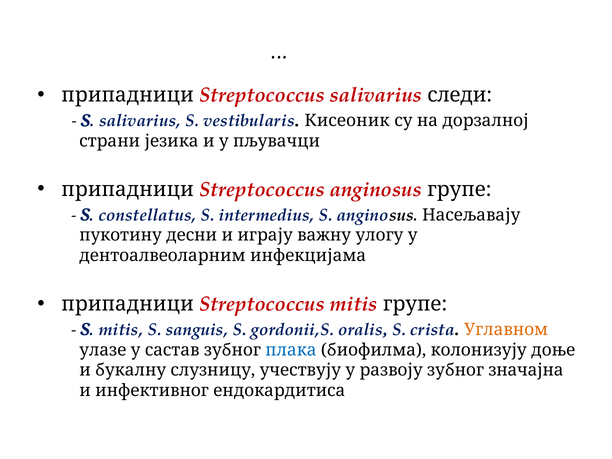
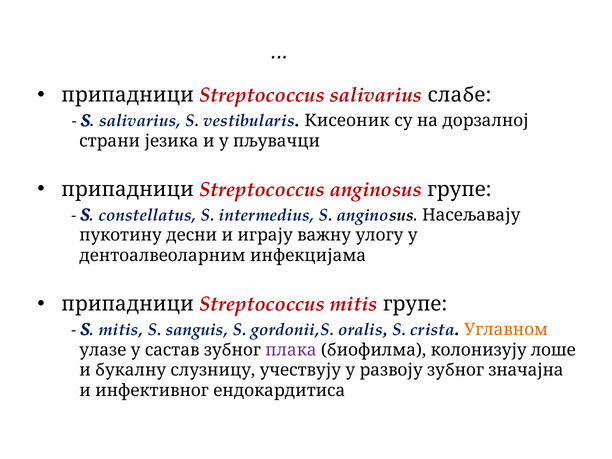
следи: следи -> слабе
плака colour: blue -> purple
доње: доње -> лоше
